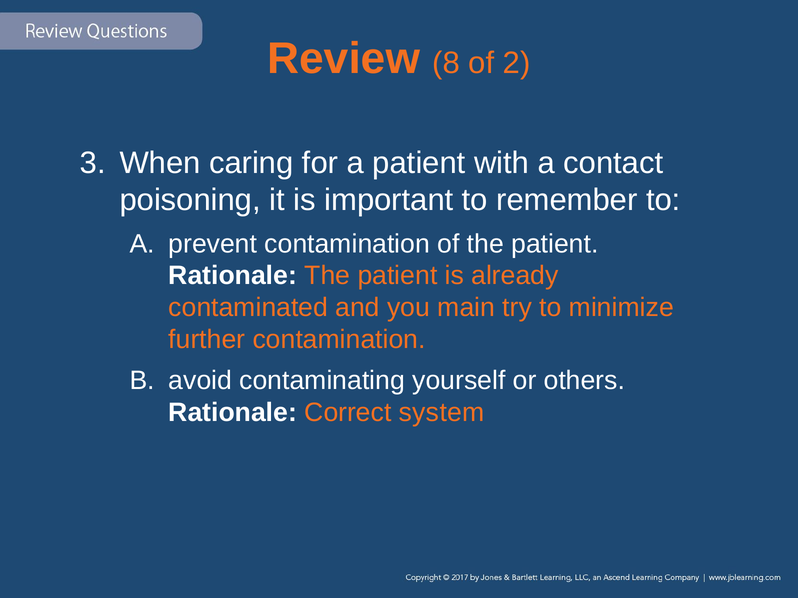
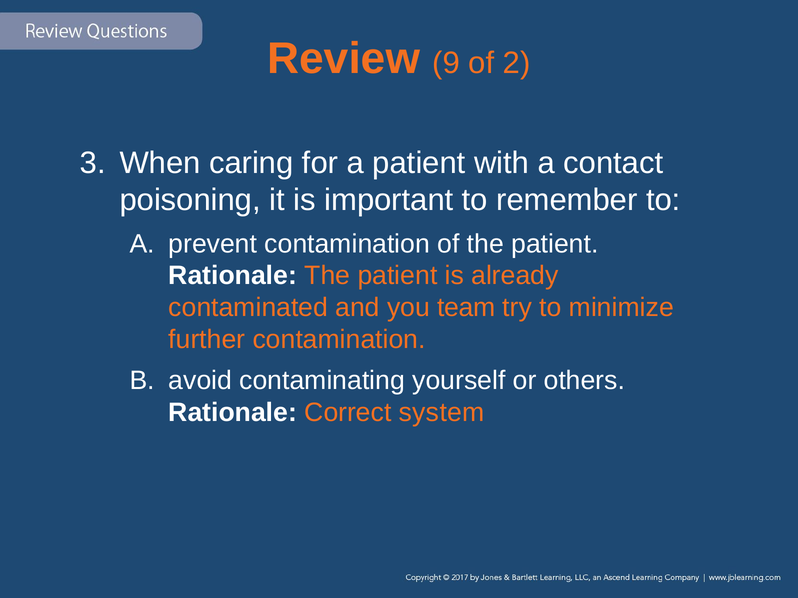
8: 8 -> 9
main: main -> team
